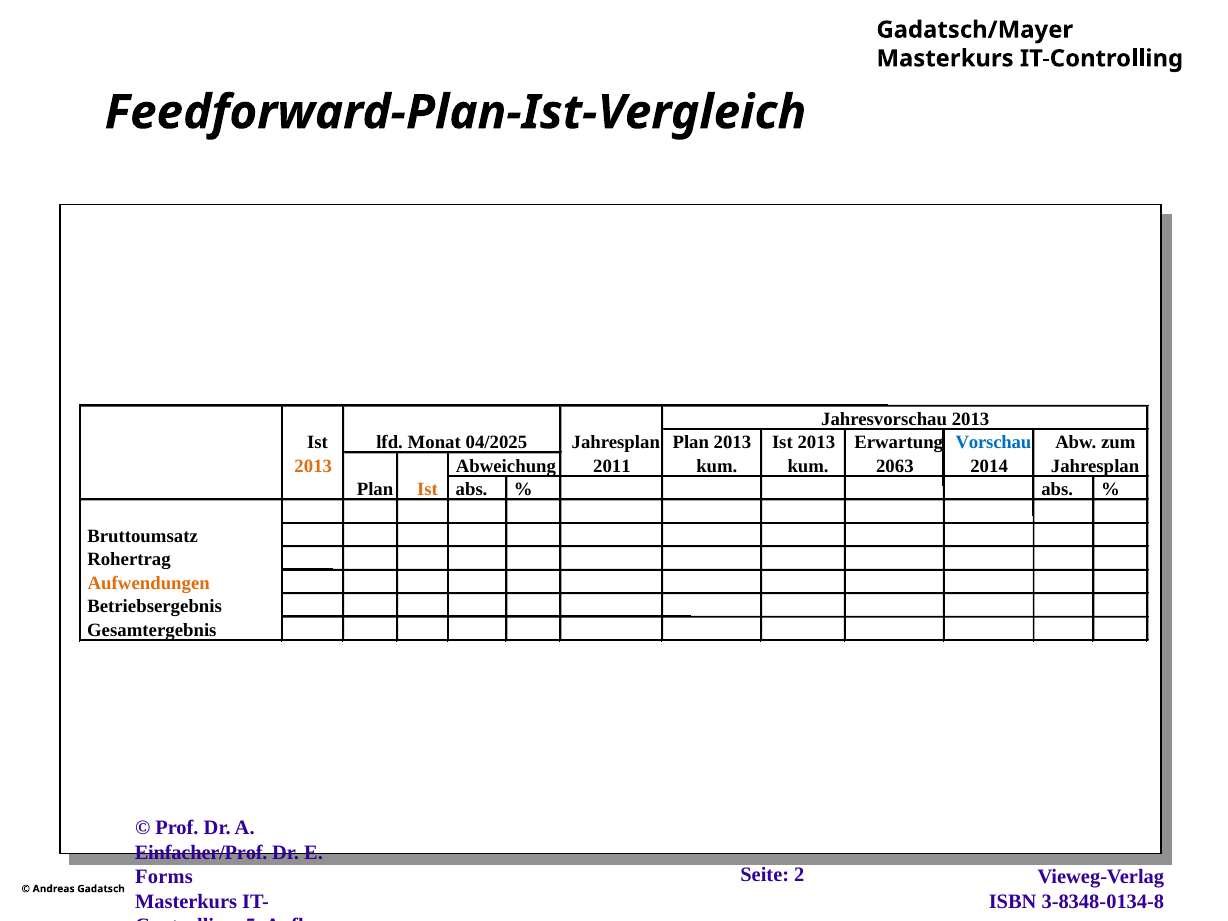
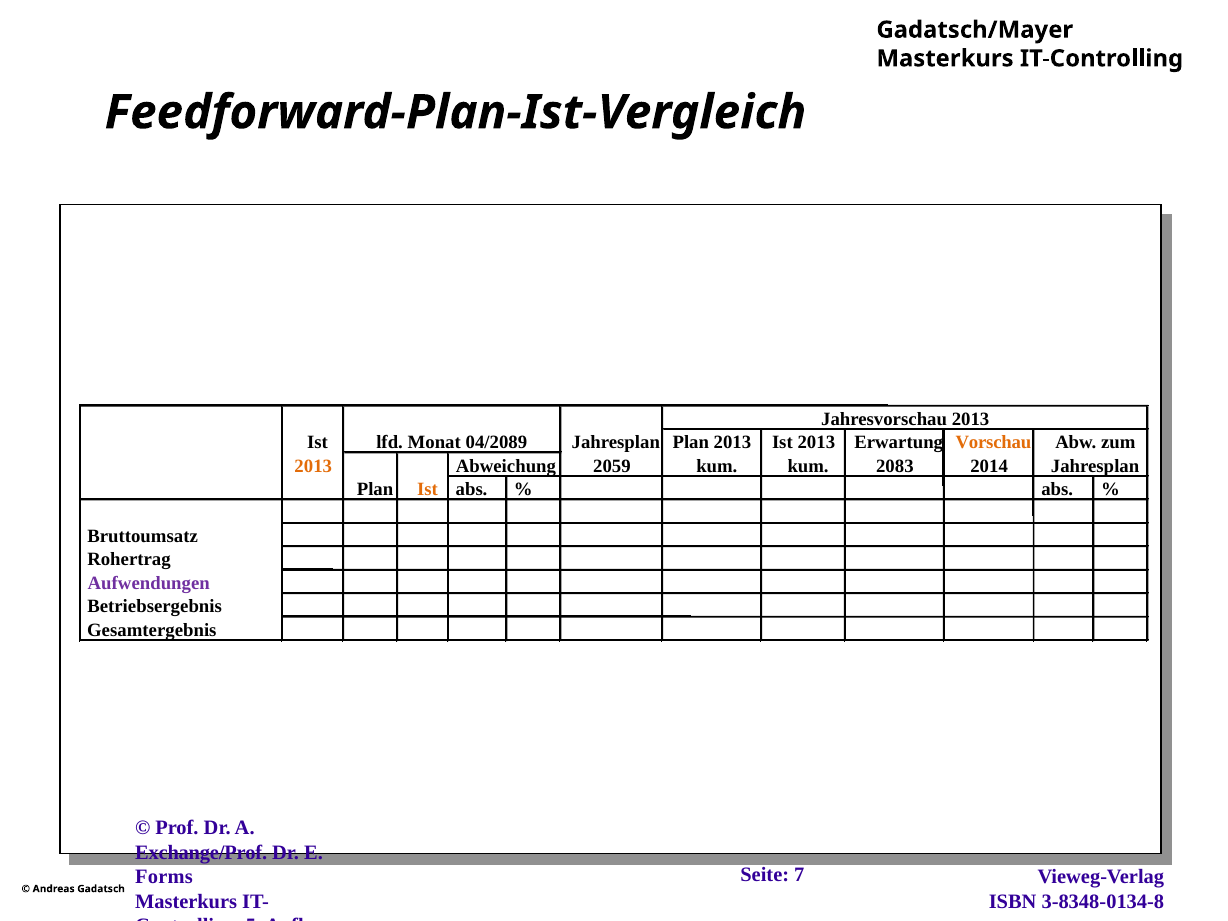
Vorschau colour: blue -> orange
04/2025: 04/2025 -> 04/2089
2011: 2011 -> 2059
2063: 2063 -> 2083
Aufwendungen colour: orange -> purple
Einfacher/Prof: Einfacher/Prof -> Exchange/Prof
2: 2 -> 7
